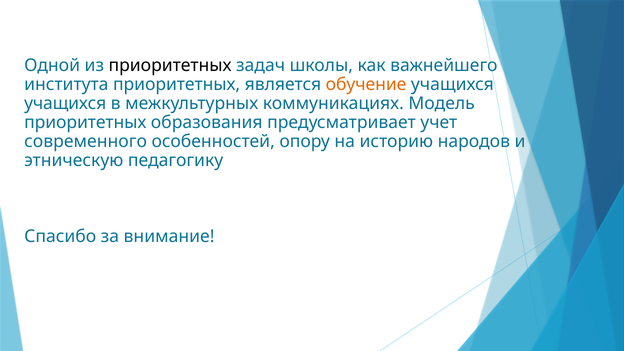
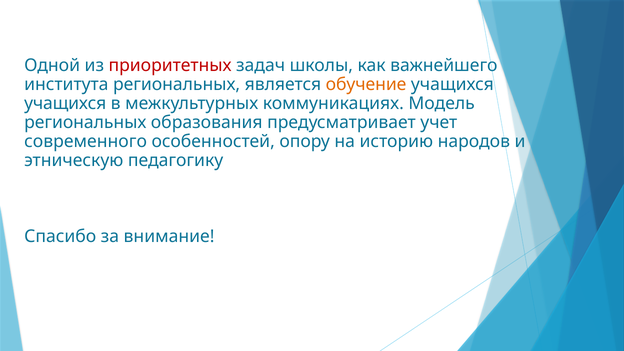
приоритетных at (170, 66) colour: black -> red
института приоритетных: приоритетных -> региональных
приоритетных at (85, 123): приоритетных -> региональных
